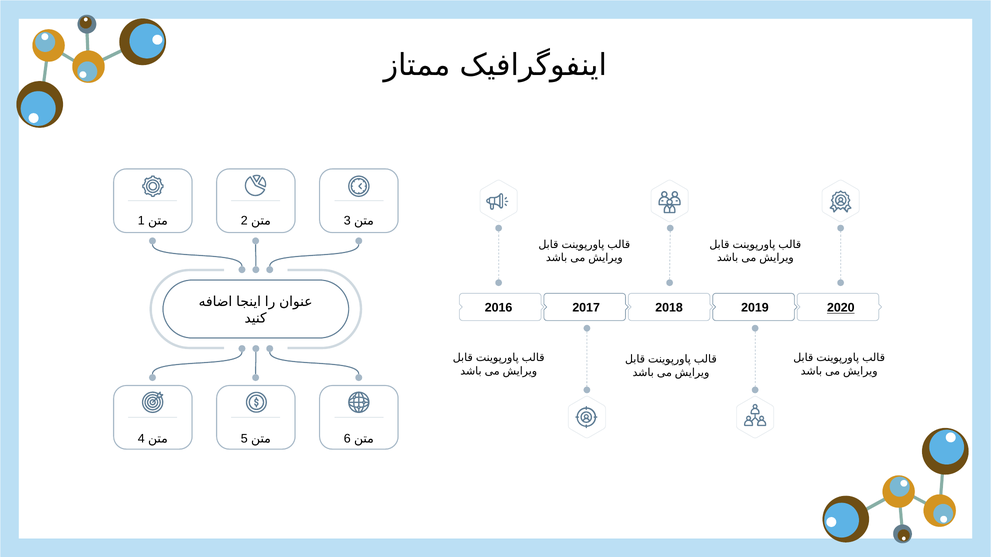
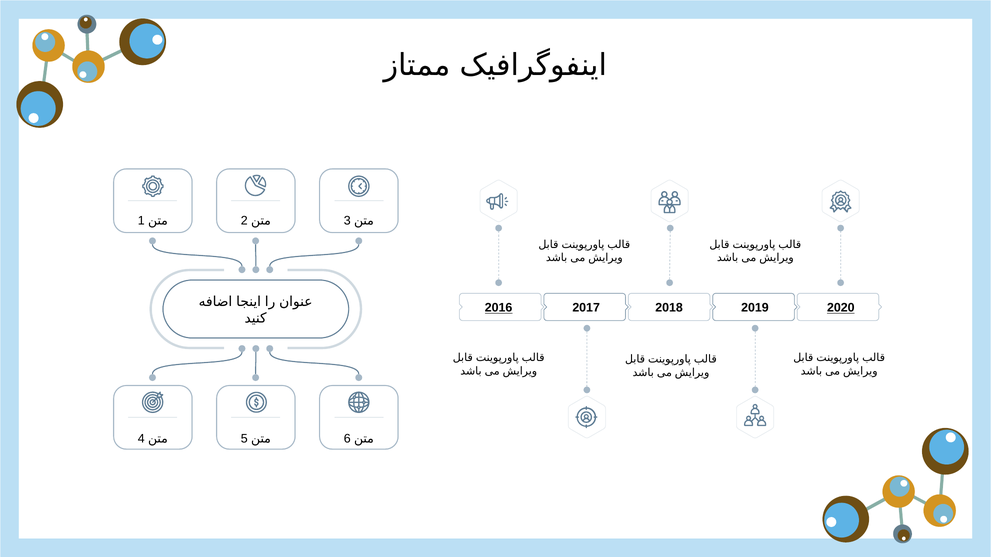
2016 underline: none -> present
